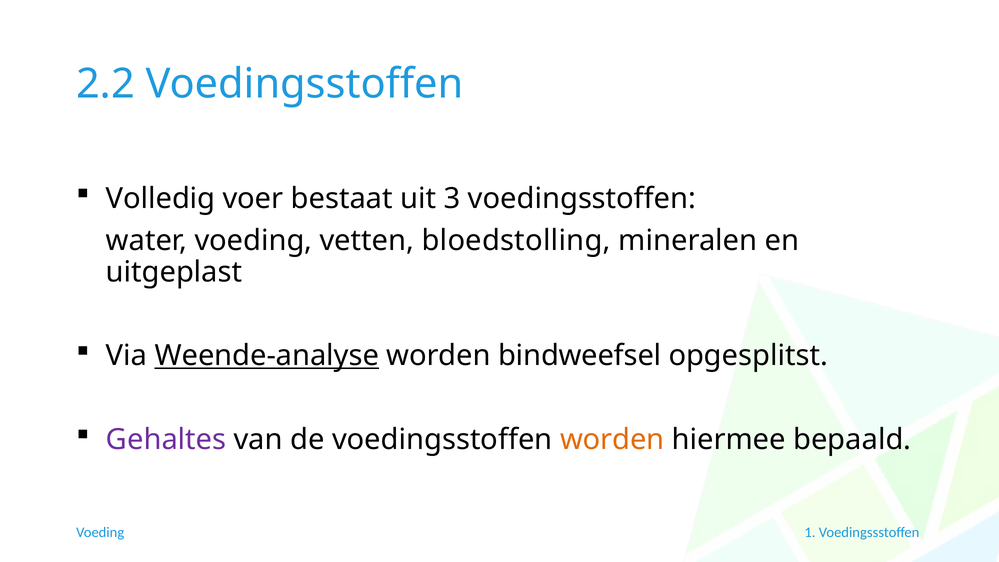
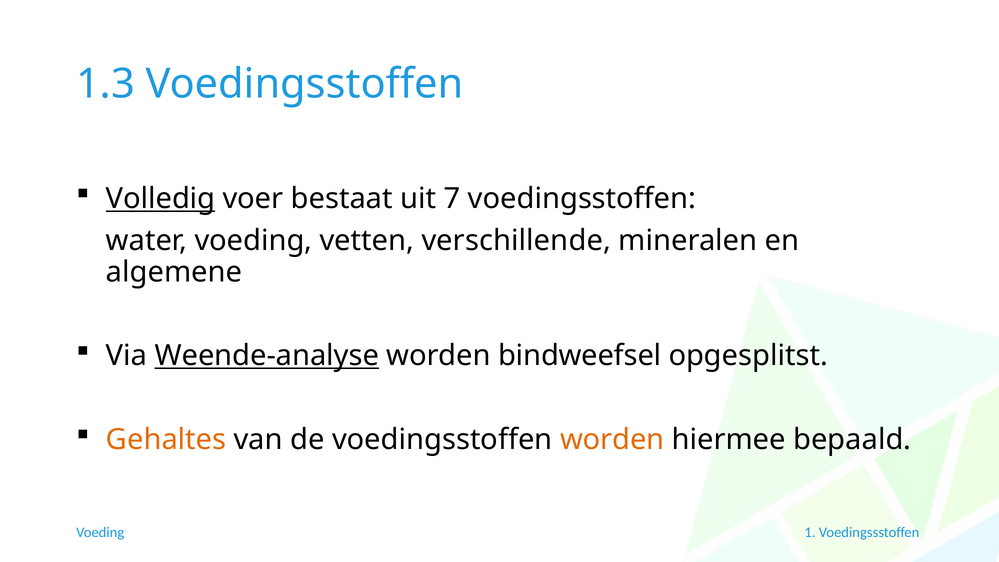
2.2: 2.2 -> 1.3
Volledig underline: none -> present
3: 3 -> 7
bloedstolling: bloedstolling -> verschillende
uitgeplast: uitgeplast -> algemene
Gehaltes colour: purple -> orange
